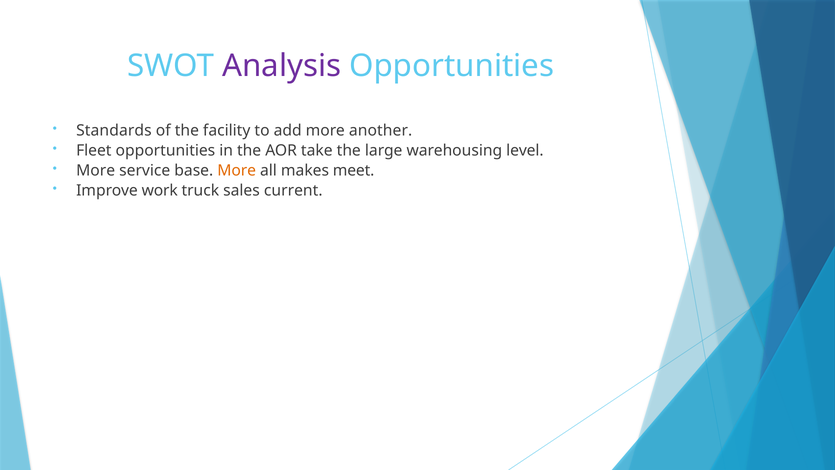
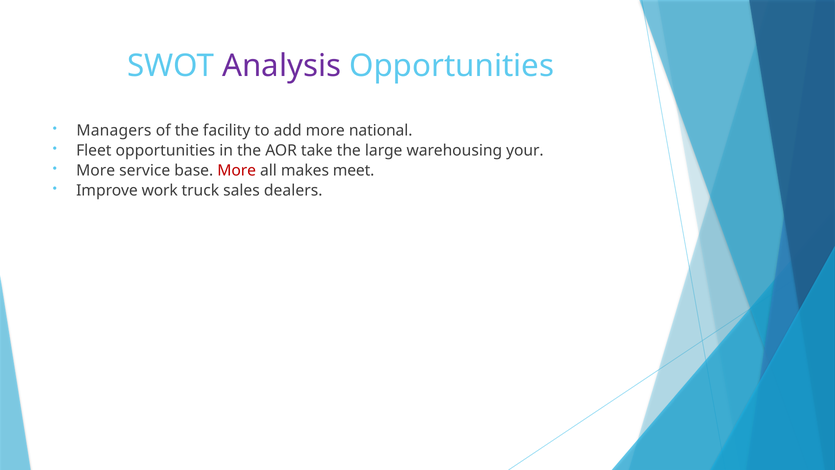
Standards: Standards -> Managers
another: another -> national
level: level -> your
More at (237, 170) colour: orange -> red
current: current -> dealers
